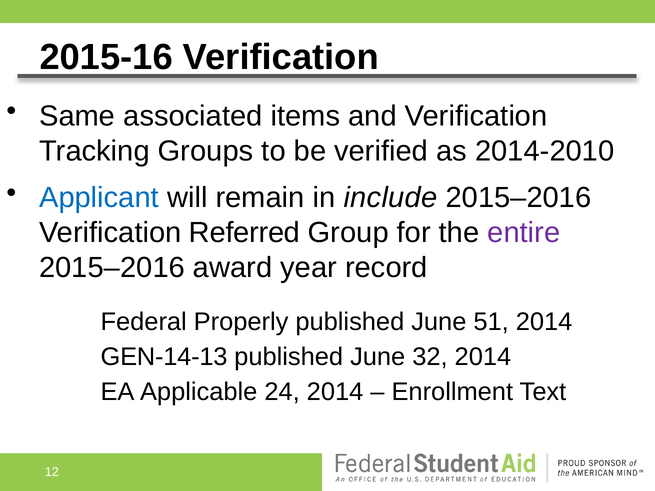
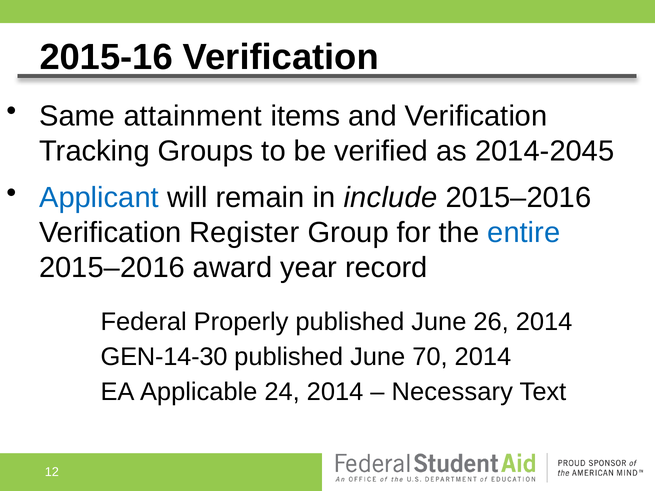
associated: associated -> attainment
2014-2010: 2014-2010 -> 2014-2045
Referred: Referred -> Register
entire colour: purple -> blue
51: 51 -> 26
GEN-14-13: GEN-14-13 -> GEN-14-30
32: 32 -> 70
Enrollment: Enrollment -> Necessary
